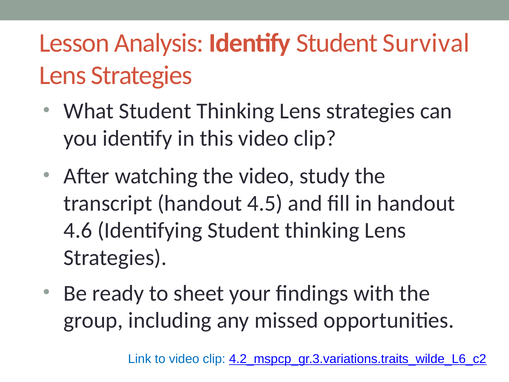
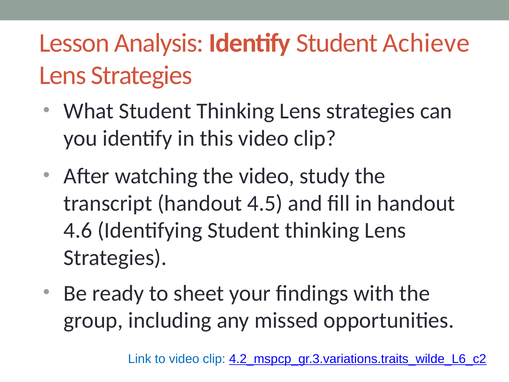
Survival: Survival -> Achieve
